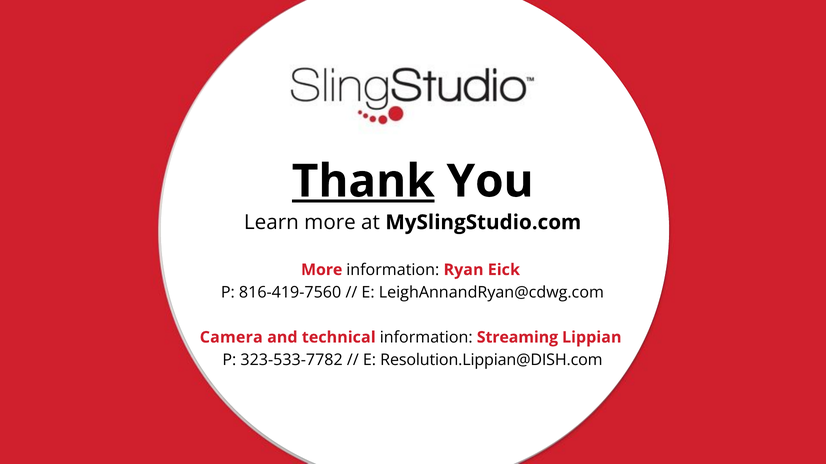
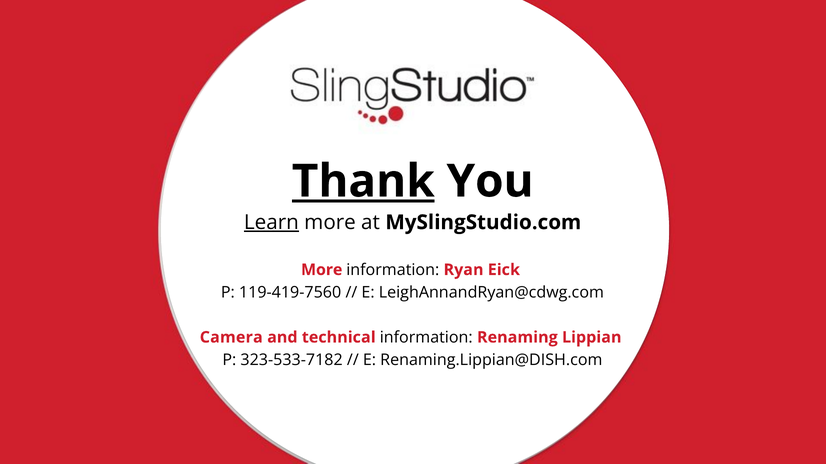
Learn underline: none -> present
816-419-7560: 816-419-7560 -> 119-419-7560
Streaming: Streaming -> Renaming
323-533-7782: 323-533-7782 -> 323-533-7182
Resolution.Lippian@DISH.com: Resolution.Lippian@DISH.com -> Renaming.Lippian@DISH.com
